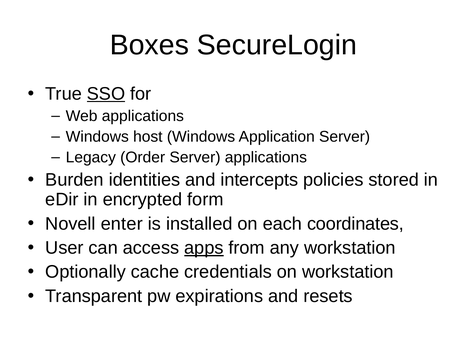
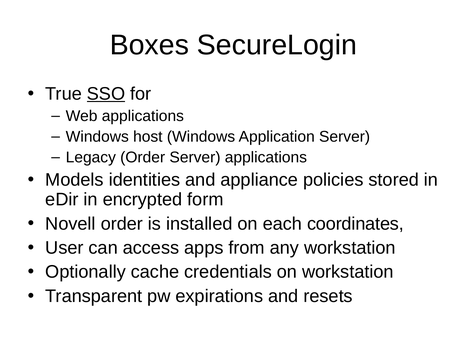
Burden: Burden -> Models
intercepts: intercepts -> appliance
Novell enter: enter -> order
apps underline: present -> none
